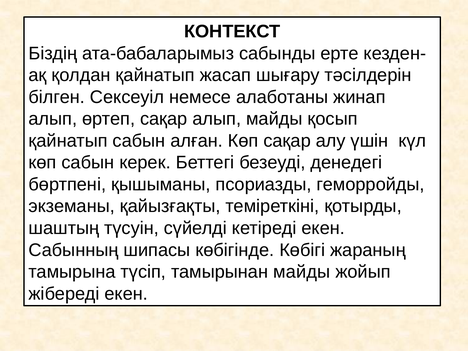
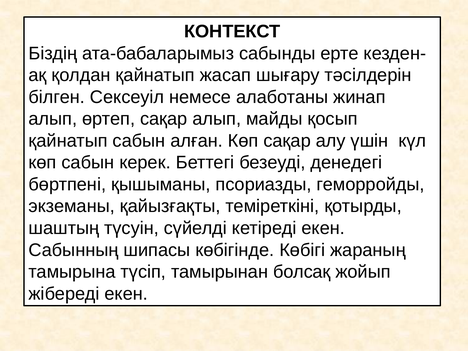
тамырынан майды: майды -> болсақ
